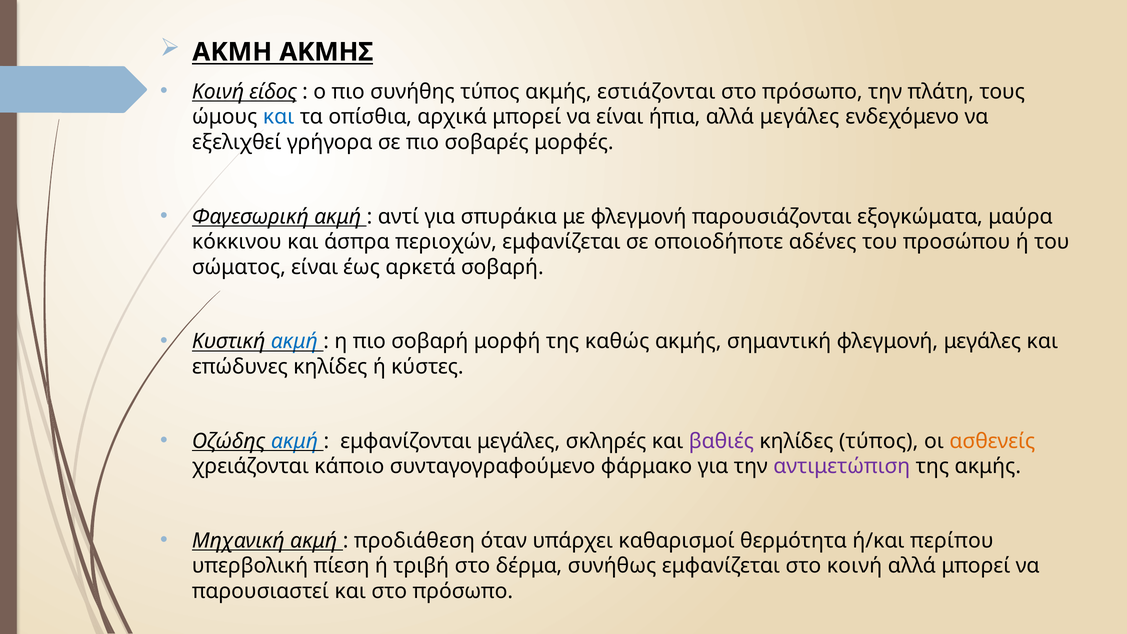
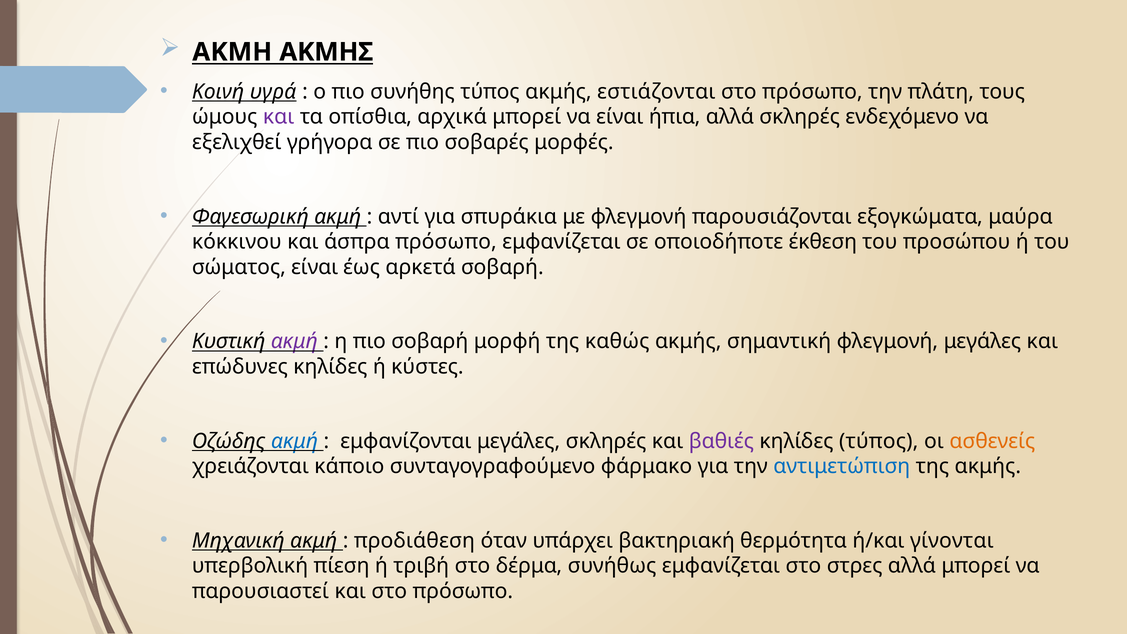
είδος: είδος -> υγρά
και at (279, 117) colour: blue -> purple
αλλά μεγάλες: μεγάλες -> σκληρές
άσπρα περιοχών: περιοχών -> πρόσωπο
αδένες: αδένες -> έκθεση
ακμή at (294, 341) colour: blue -> purple
αντιμετώπιση colour: purple -> blue
καθαρισμοί: καθαρισμοί -> βακτηριακή
περίπου: περίπου -> γίνονται
στο κοινή: κοινή -> στρες
